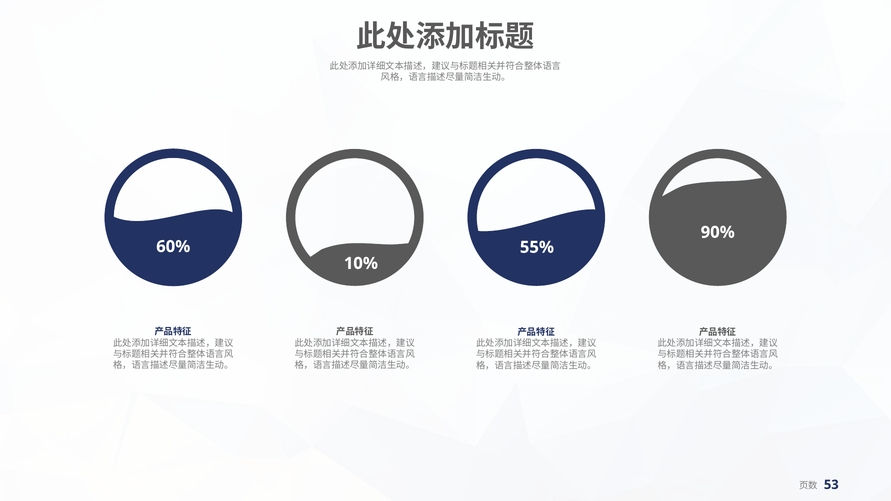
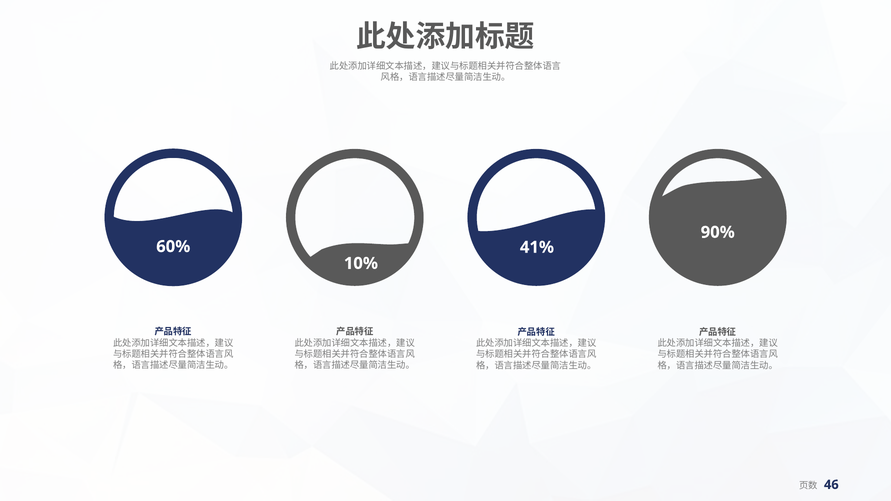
55%: 55% -> 41%
53: 53 -> 46
